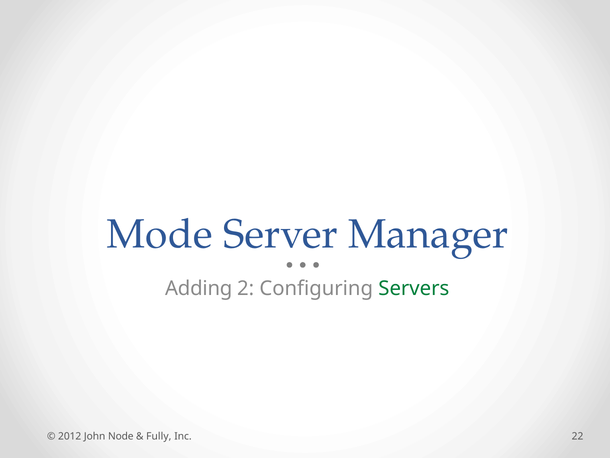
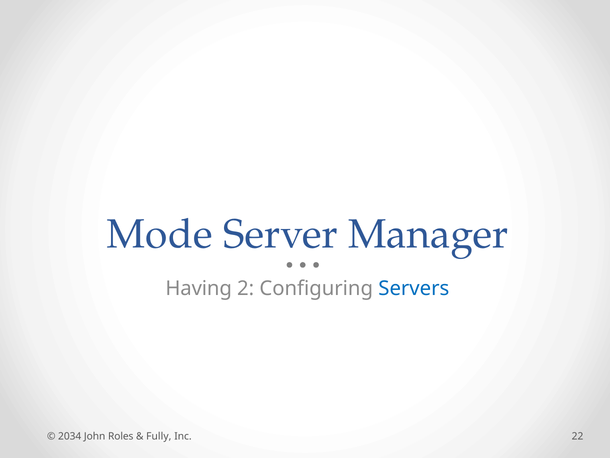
Adding: Adding -> Having
Servers colour: green -> blue
2012: 2012 -> 2034
Node: Node -> Roles
